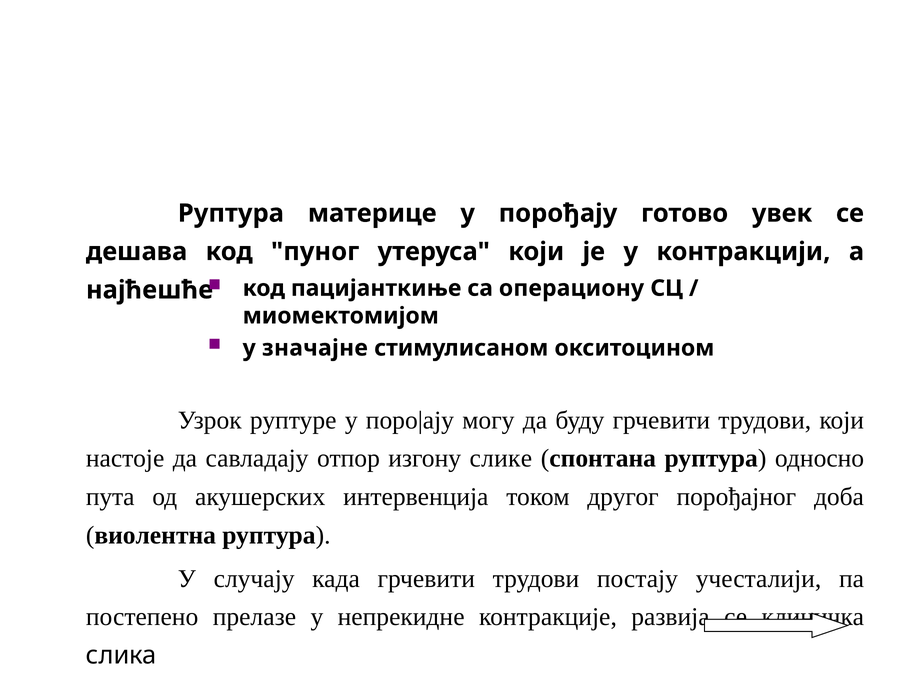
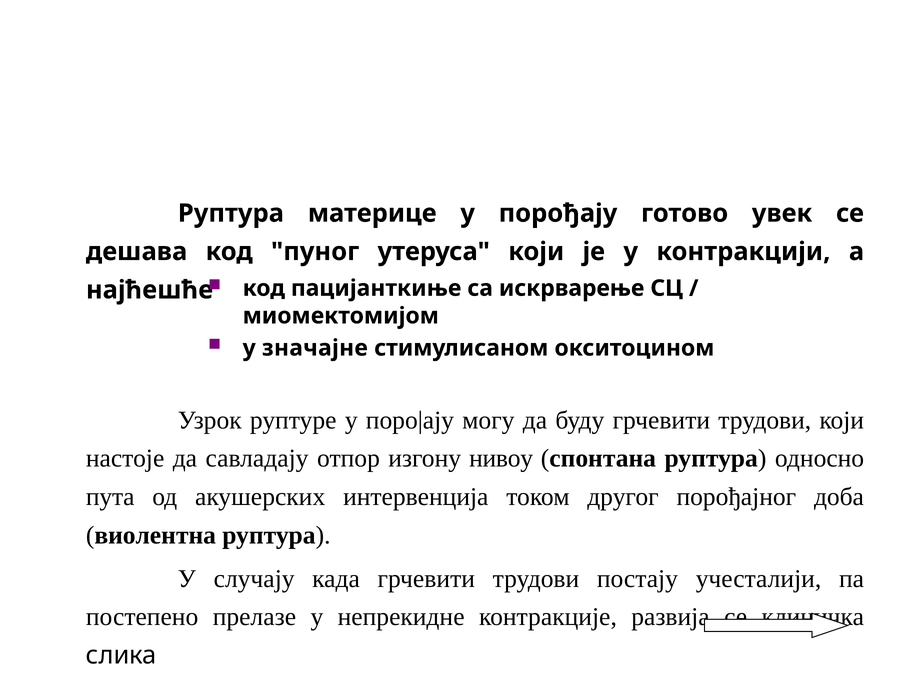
операциону: операциону -> искрварење
слике: слике -> нивоу
